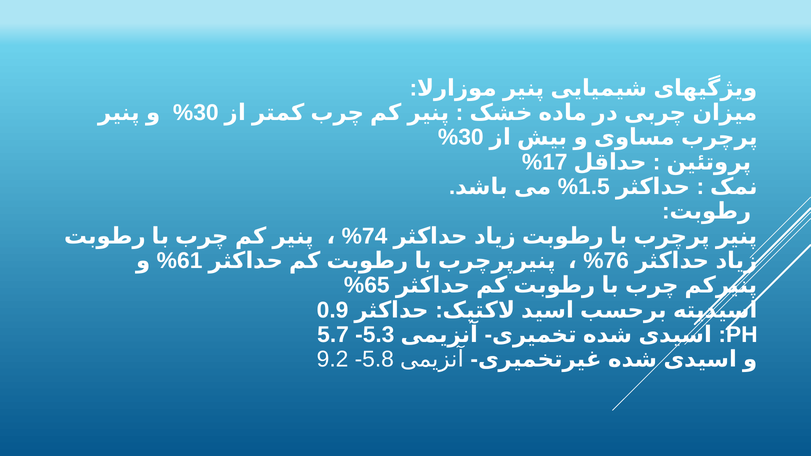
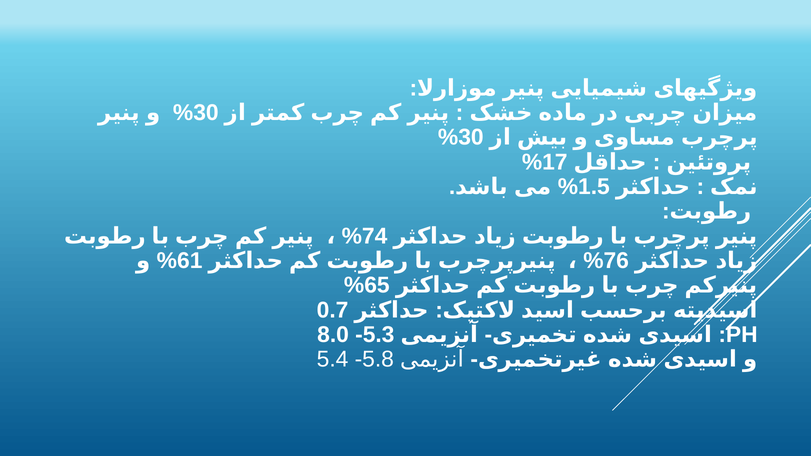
0.9: 0.9 -> 0.7
5.7: 5.7 -> 8.0
9.2: 9.2 -> 5.4
